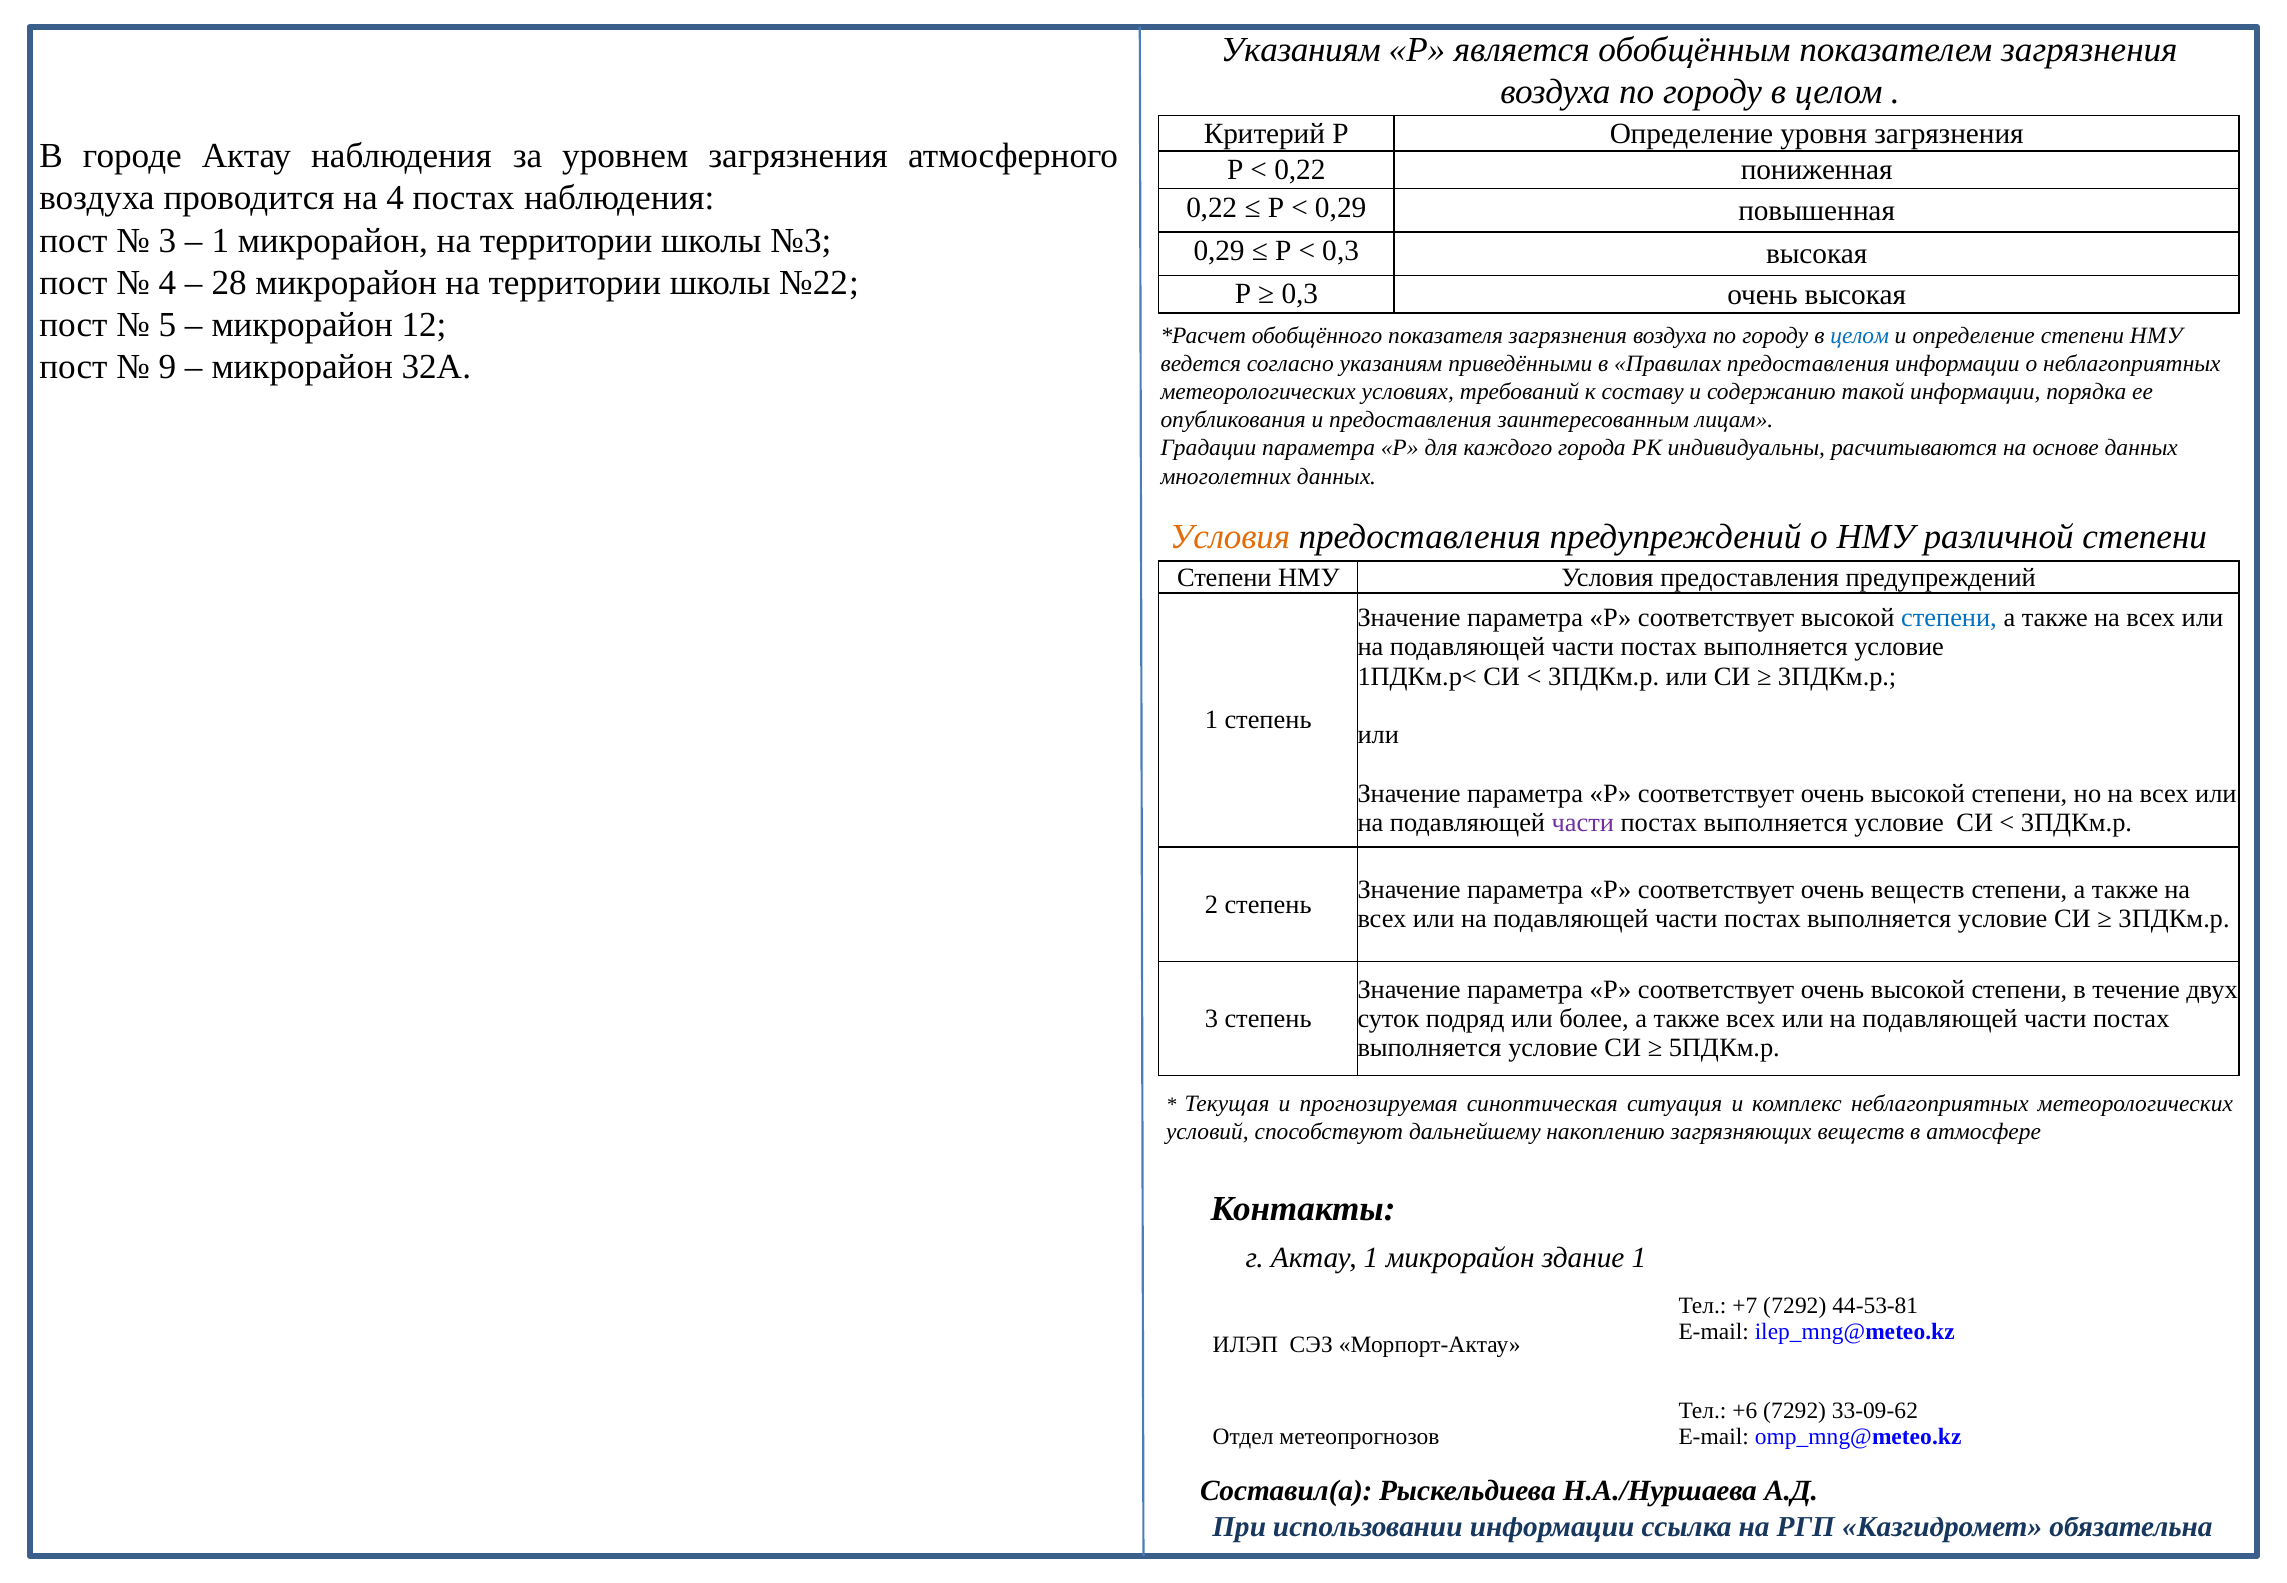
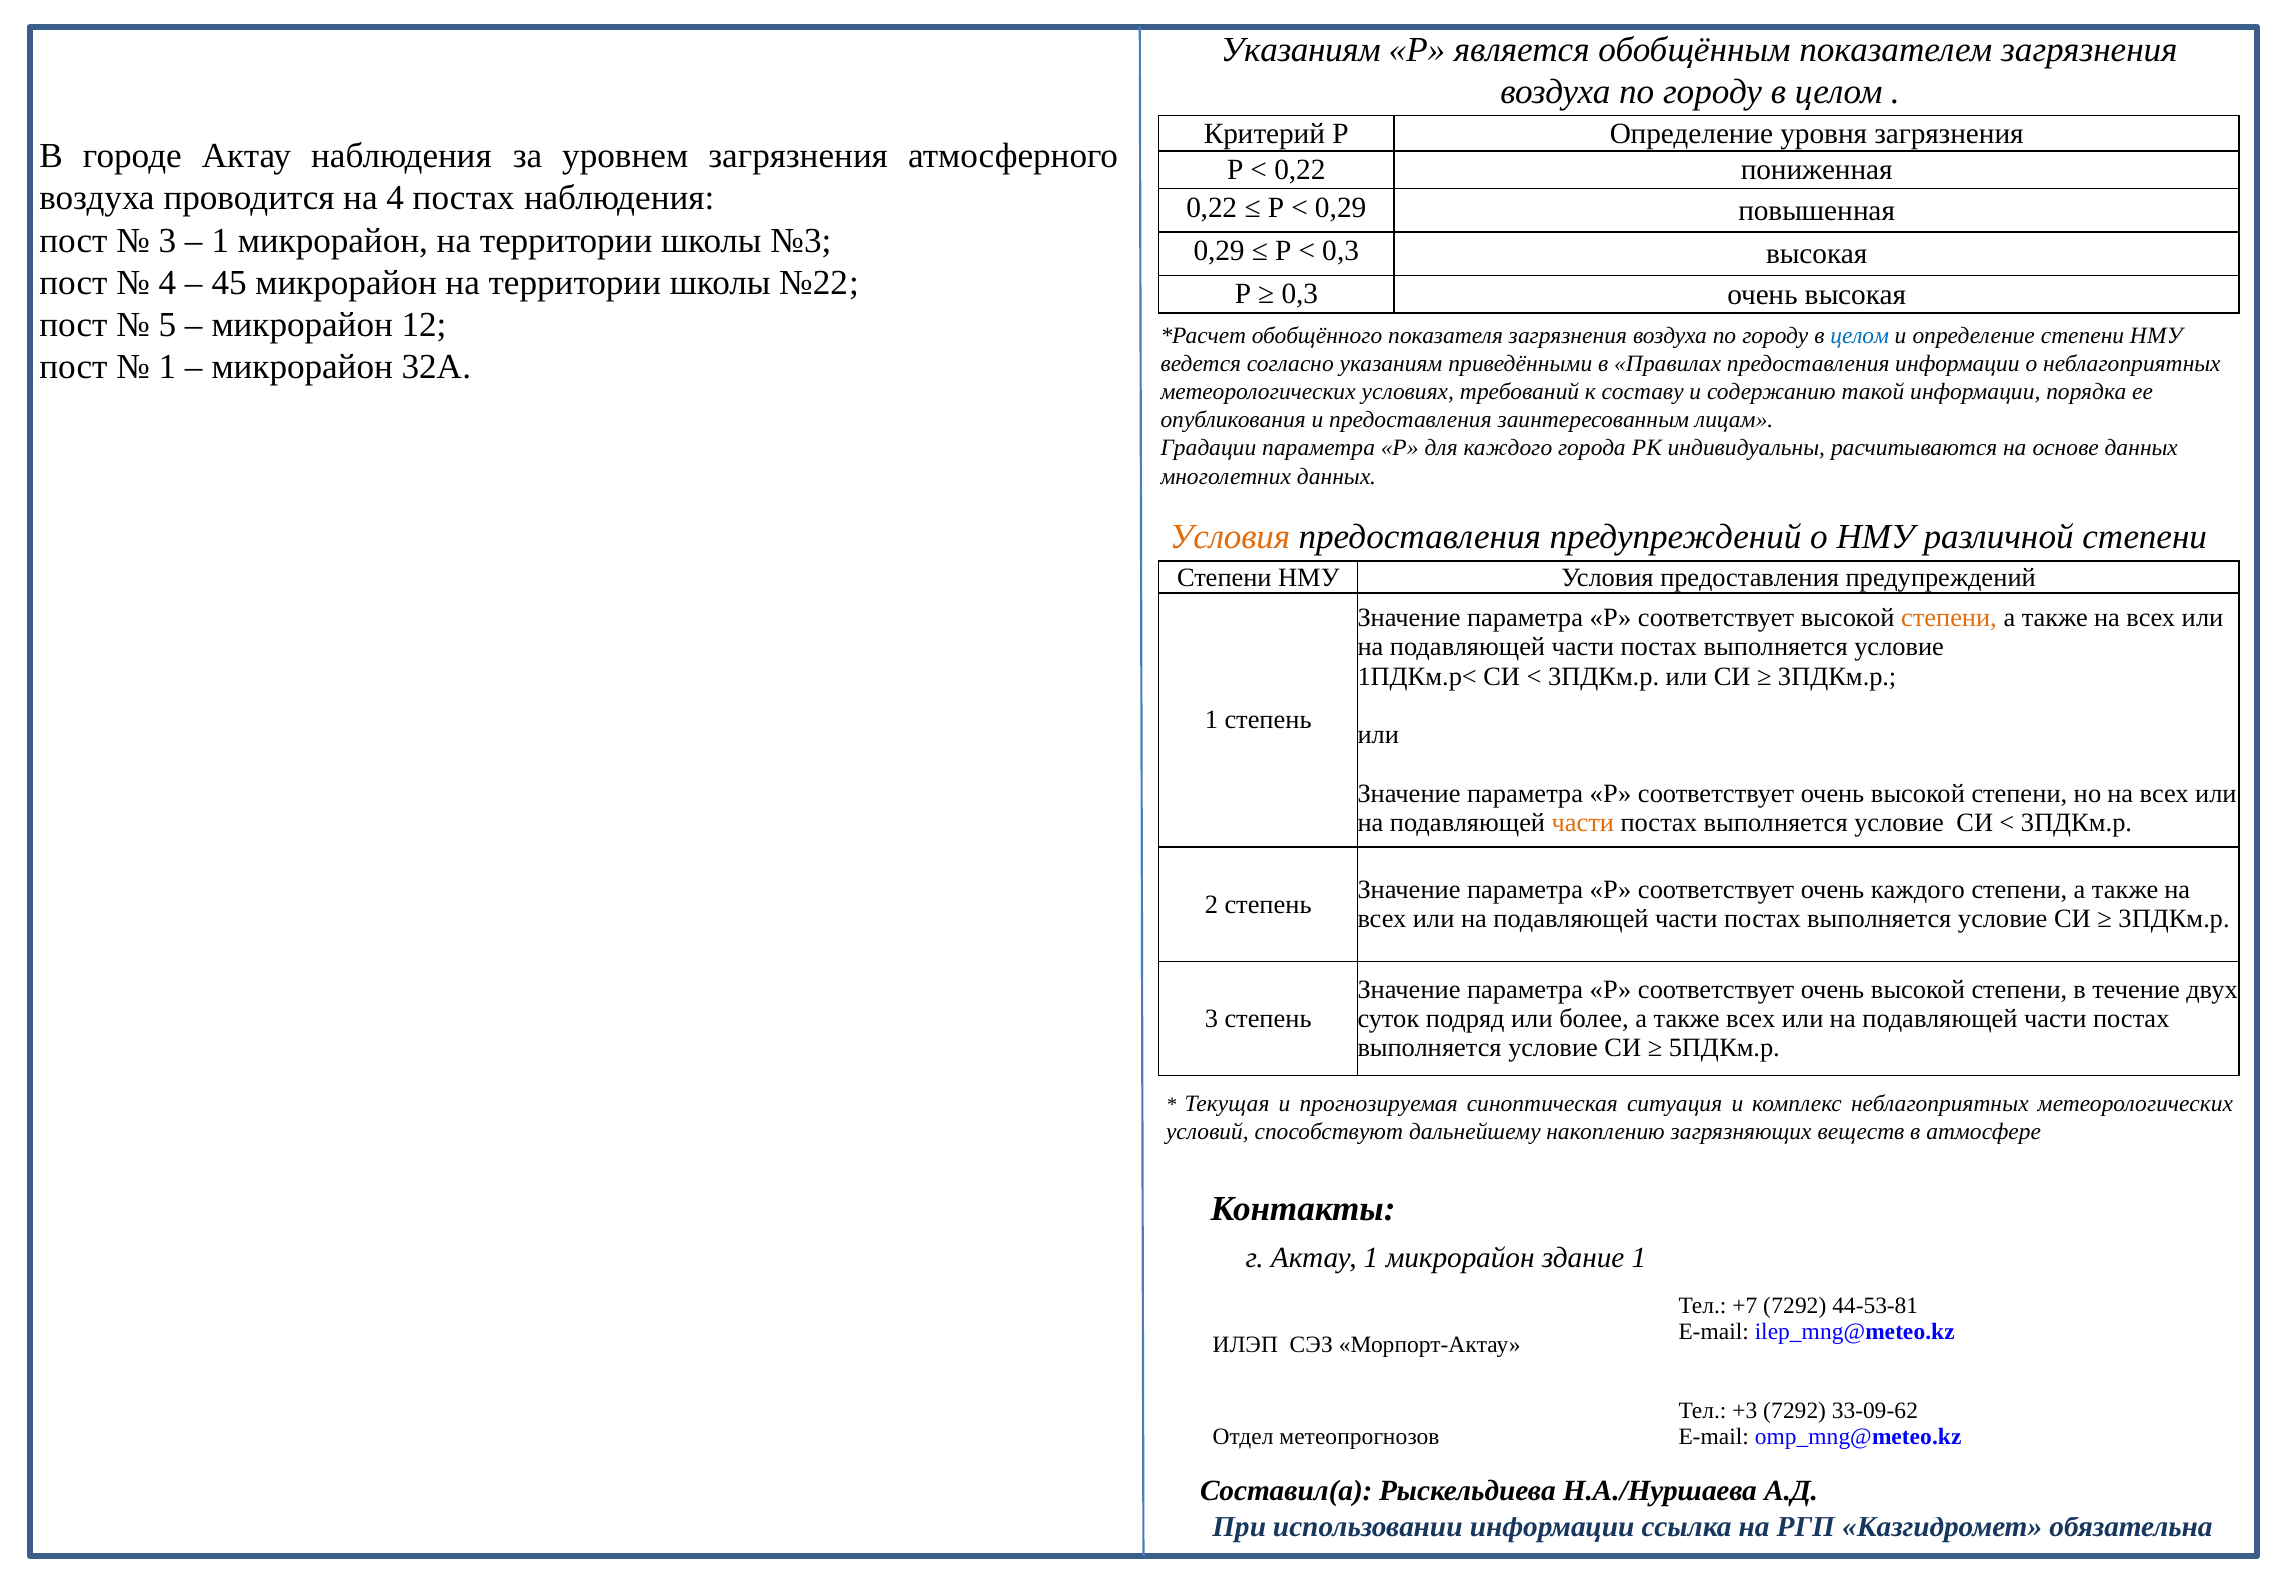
28: 28 -> 45
9 at (167, 367): 9 -> 1
степени at (1949, 618) colour: blue -> orange
части at (1583, 823) colour: purple -> orange
очень веществ: веществ -> каждого
+6: +6 -> +3
